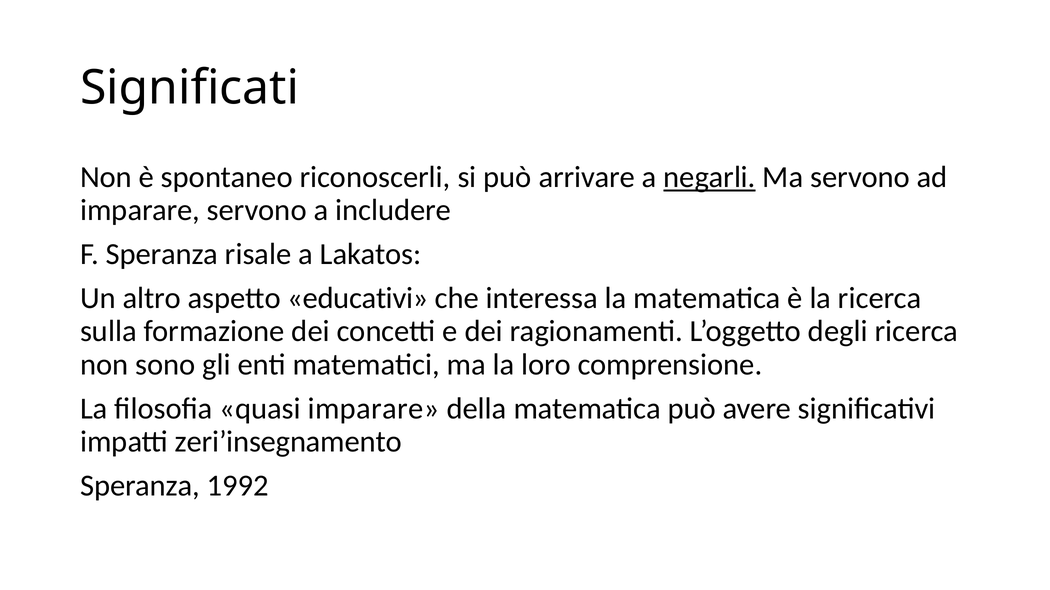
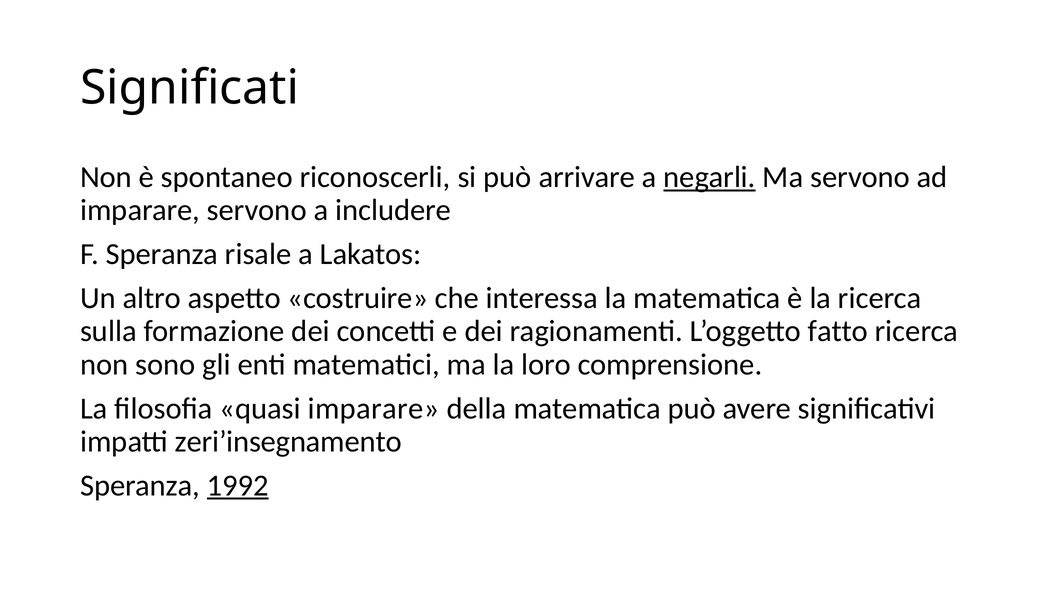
educativi: educativi -> costruire
degli: degli -> fatto
1992 underline: none -> present
